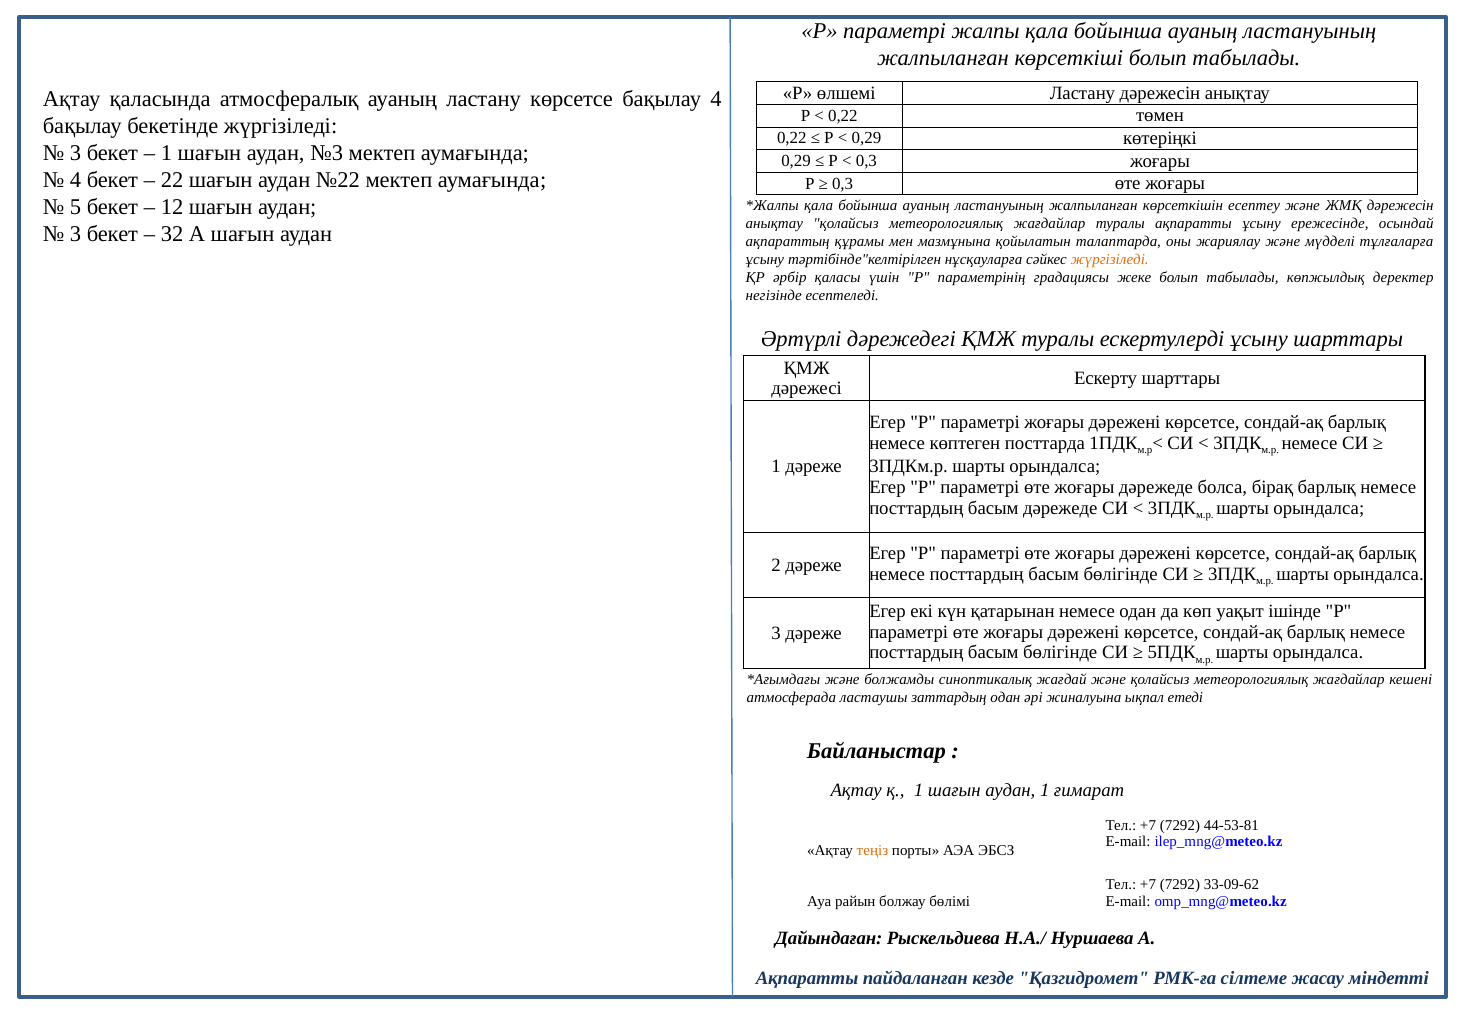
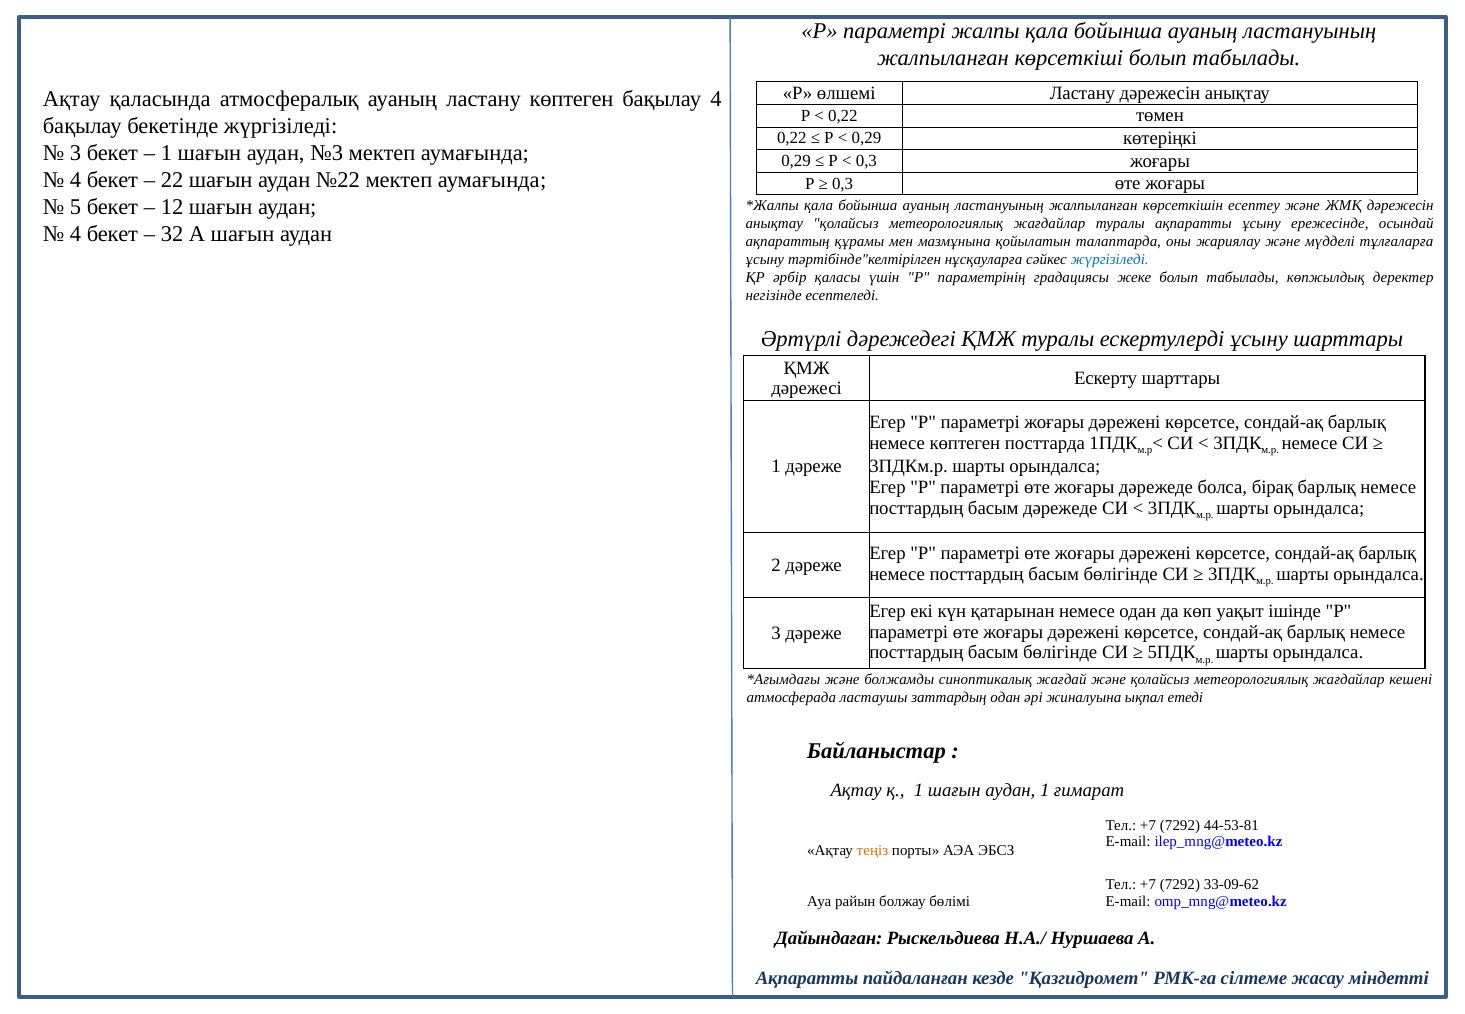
ластану көрсетсе: көрсетсе -> көптеген
3 at (76, 234): 3 -> 4
жүргізіледі at (1110, 259) colour: orange -> blue
